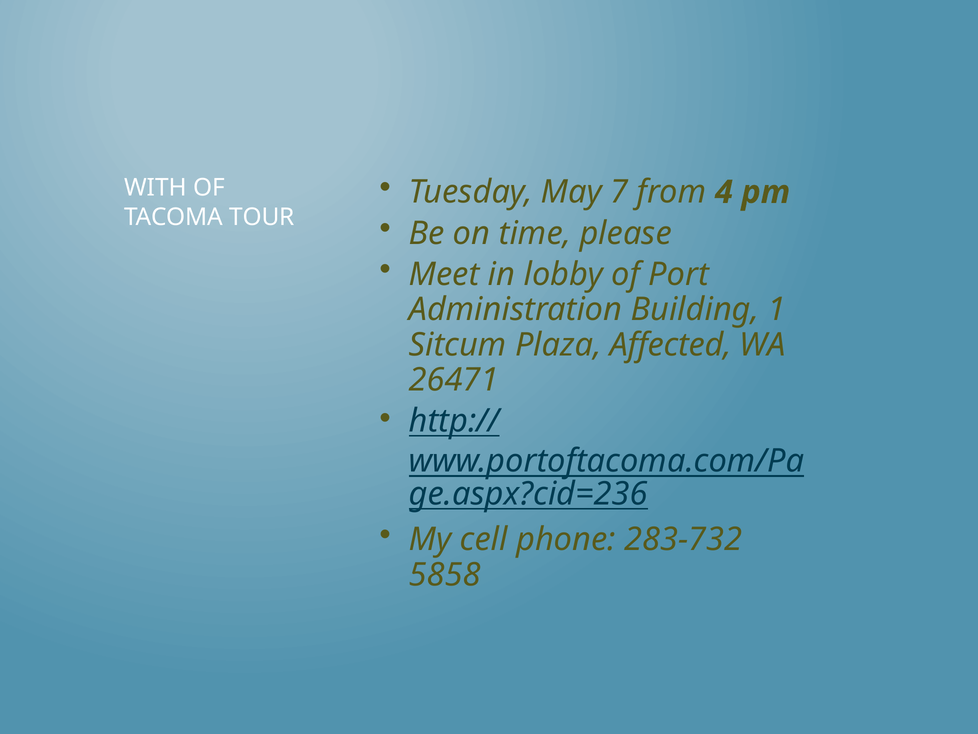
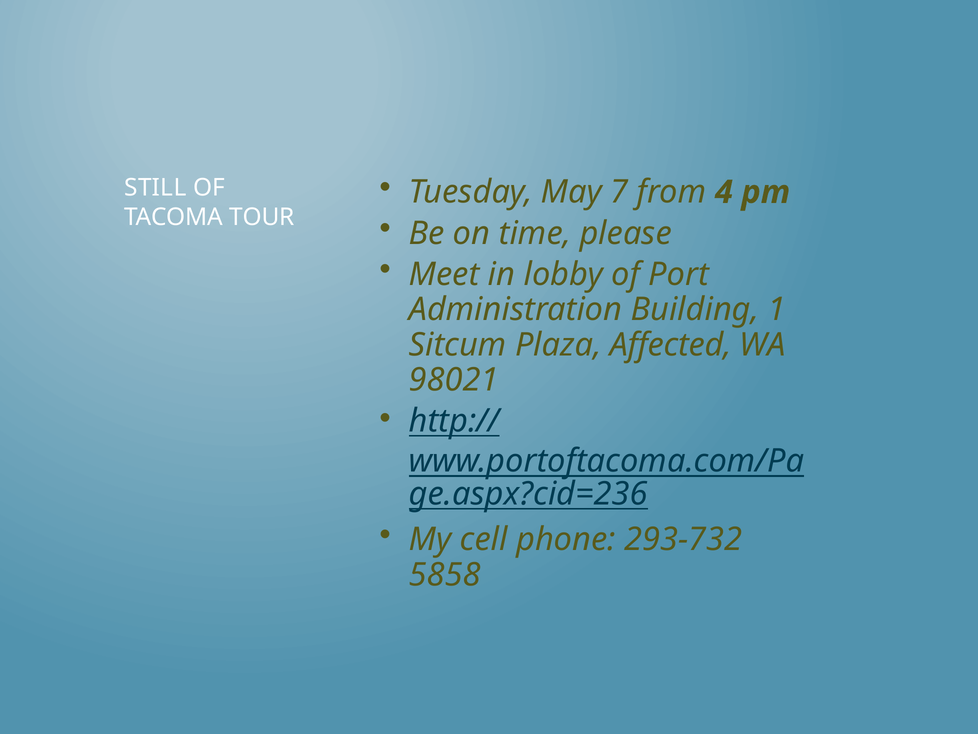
WITH: WITH -> STILL
26471: 26471 -> 98021
283-732: 283-732 -> 293-732
